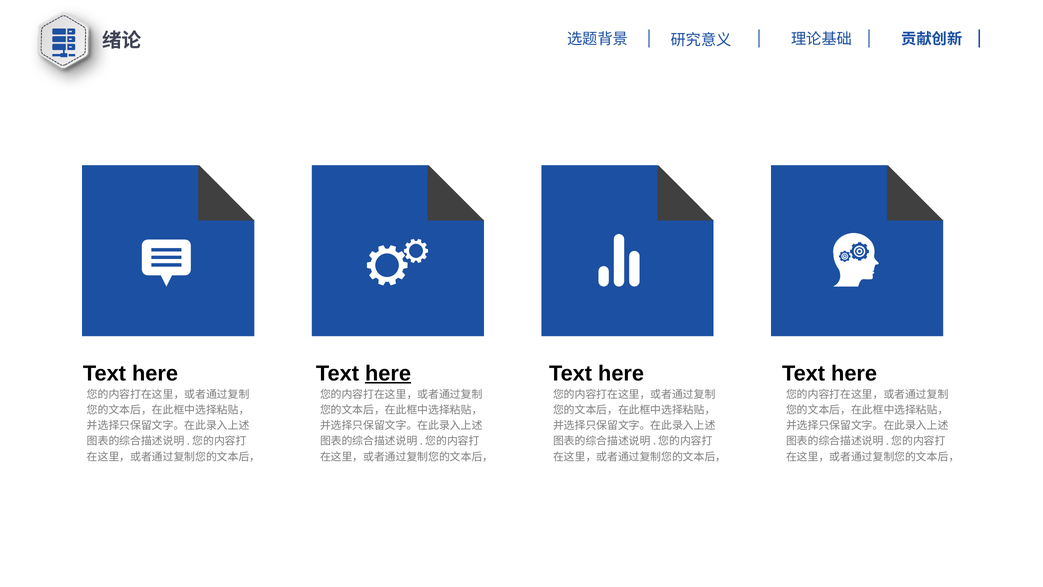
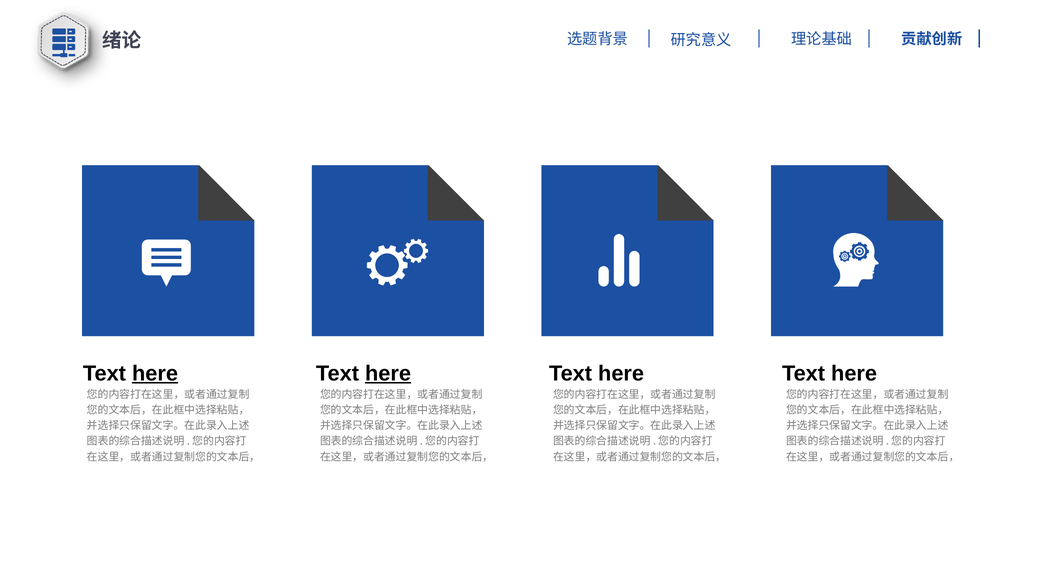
here at (155, 373) underline: none -> present
